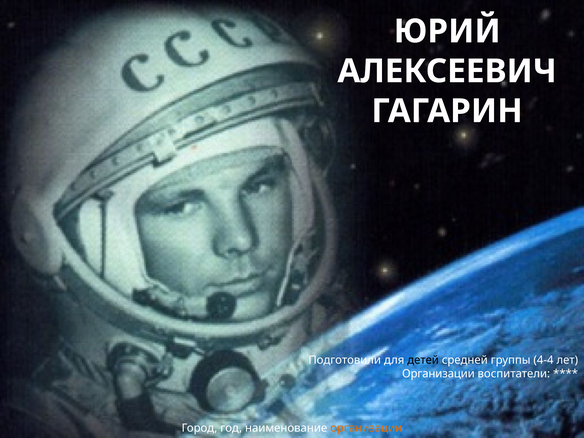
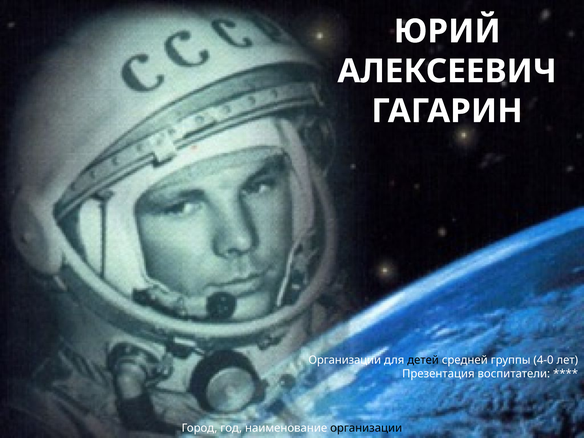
Подготовили at (345, 360): Подготовили -> Организации
4-4: 4-4 -> 4-0
Организации at (438, 374): Организации -> Презентация
организации at (366, 428) colour: orange -> black
